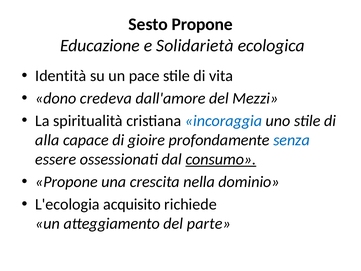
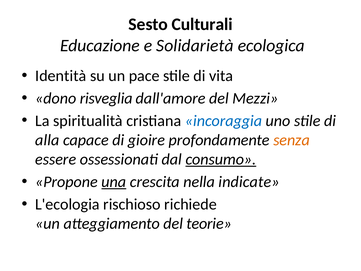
Sesto Propone: Propone -> Culturali
credeva: credeva -> risveglia
senza colour: blue -> orange
una underline: none -> present
dominio: dominio -> indicate
acquisito: acquisito -> rischioso
parte: parte -> teorie
